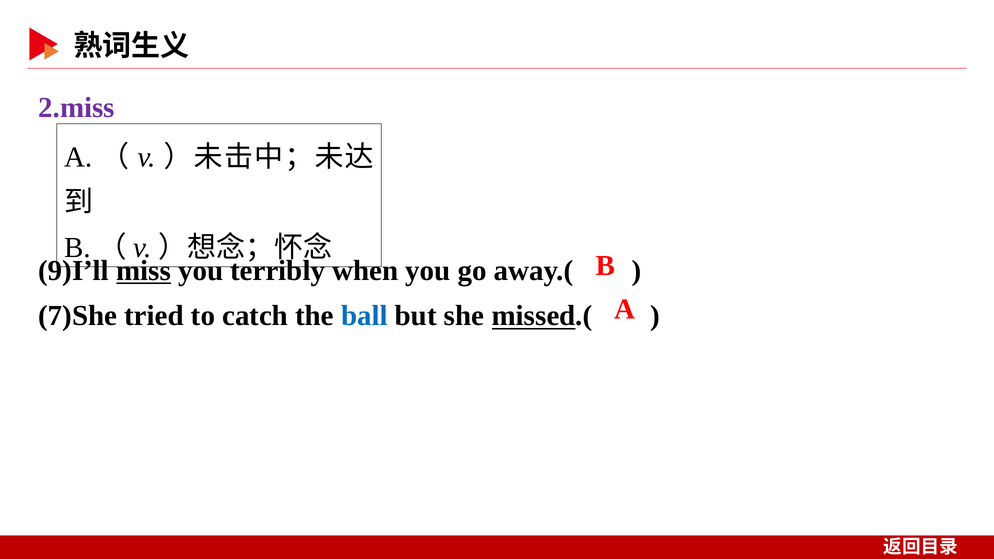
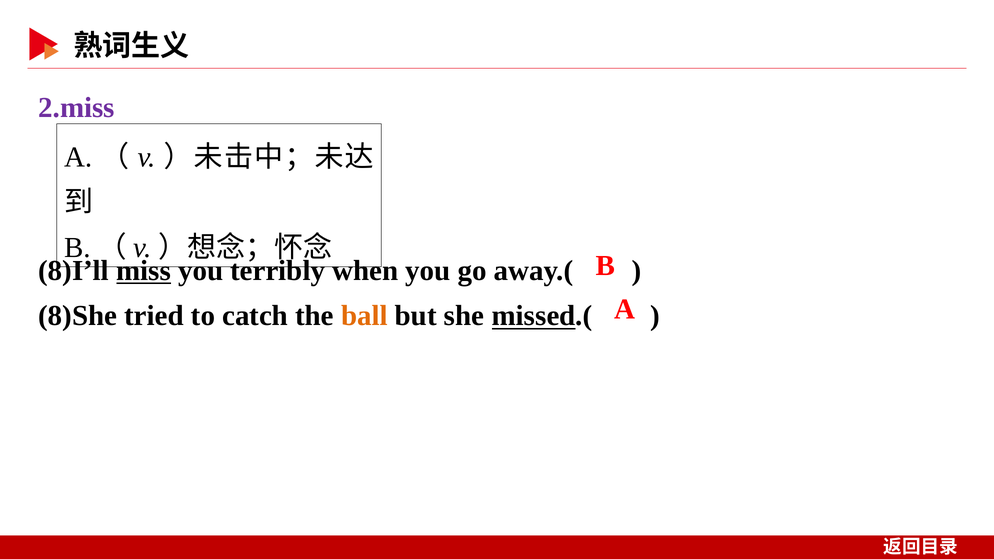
9)I’ll: 9)I’ll -> 8)I’ll
7)She: 7)She -> 8)She
ball colour: blue -> orange
